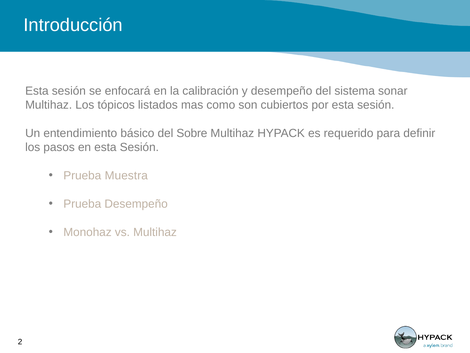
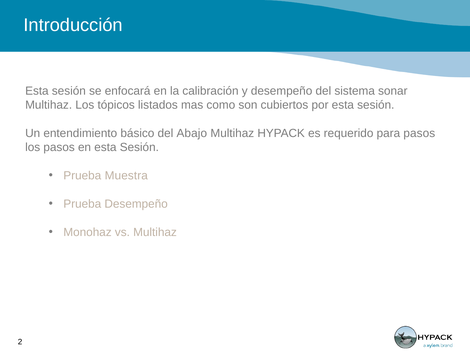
Sobre: Sobre -> Abajo
para definir: definir -> pasos
